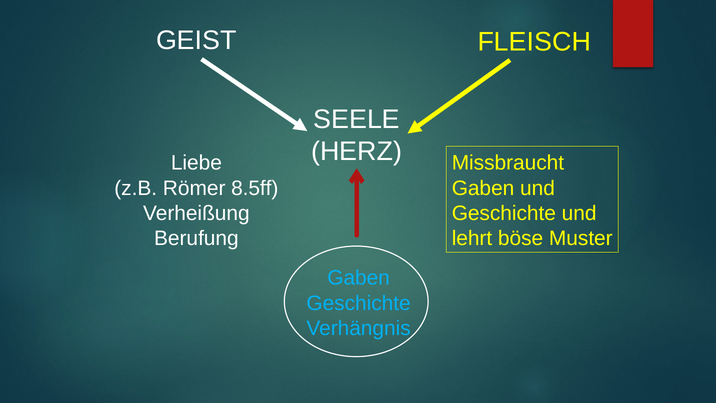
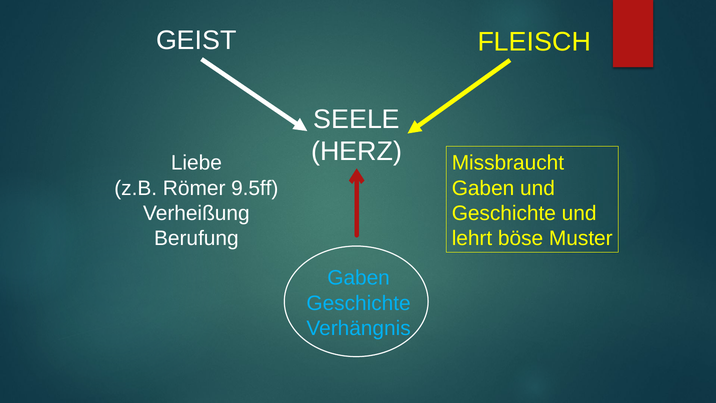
8.5ff: 8.5ff -> 9.5ff
